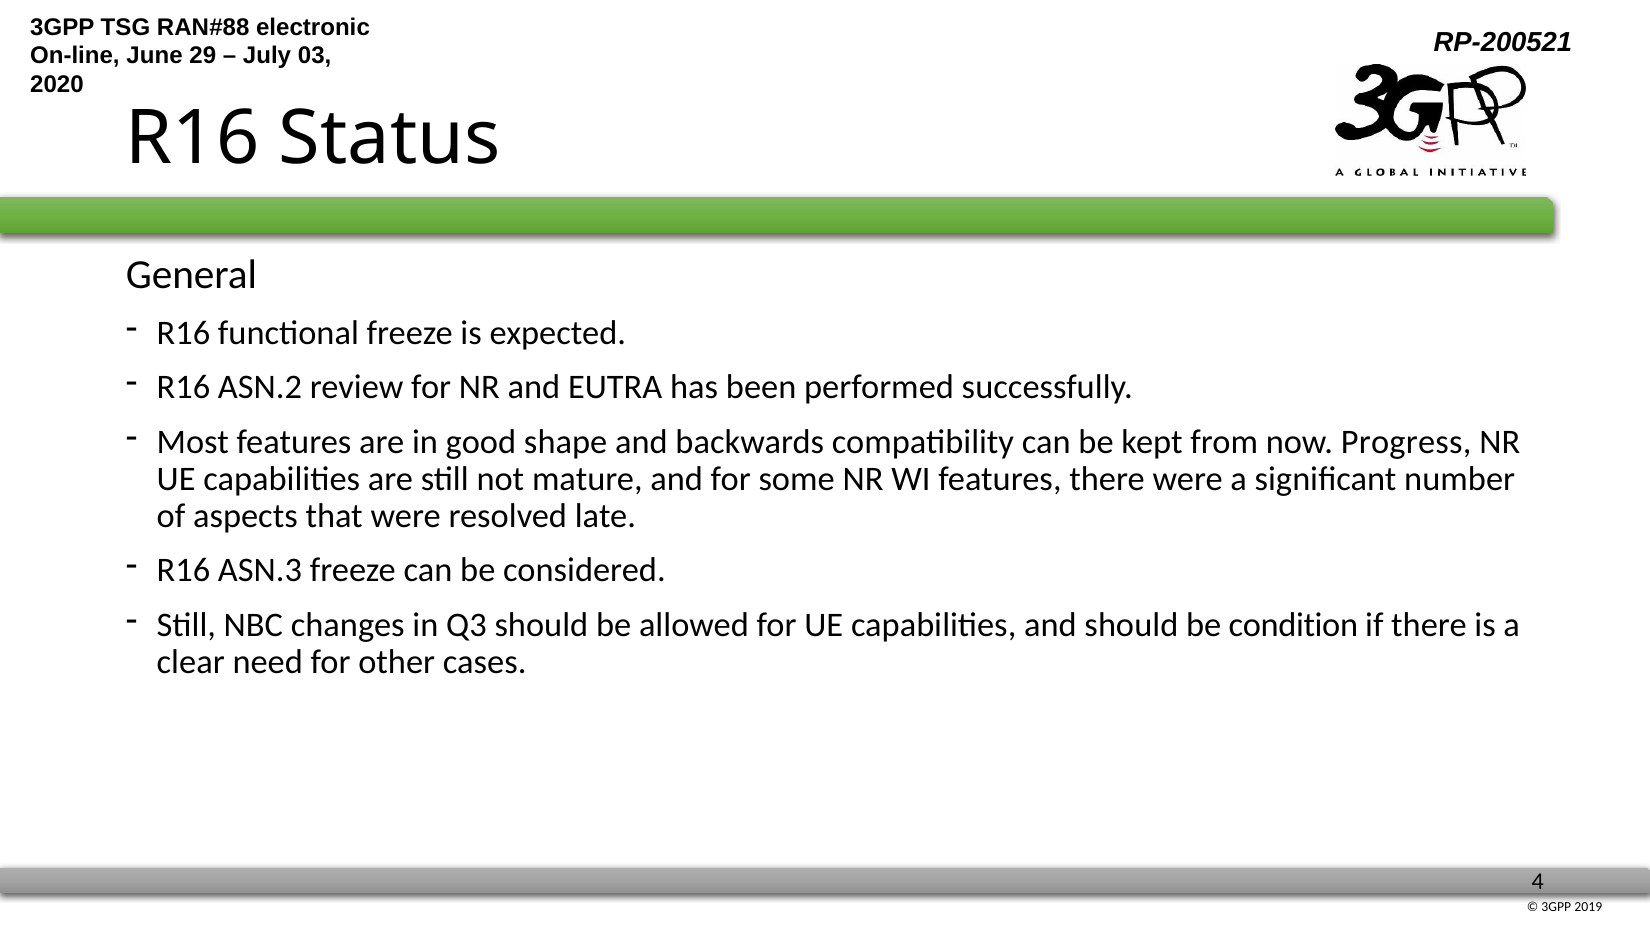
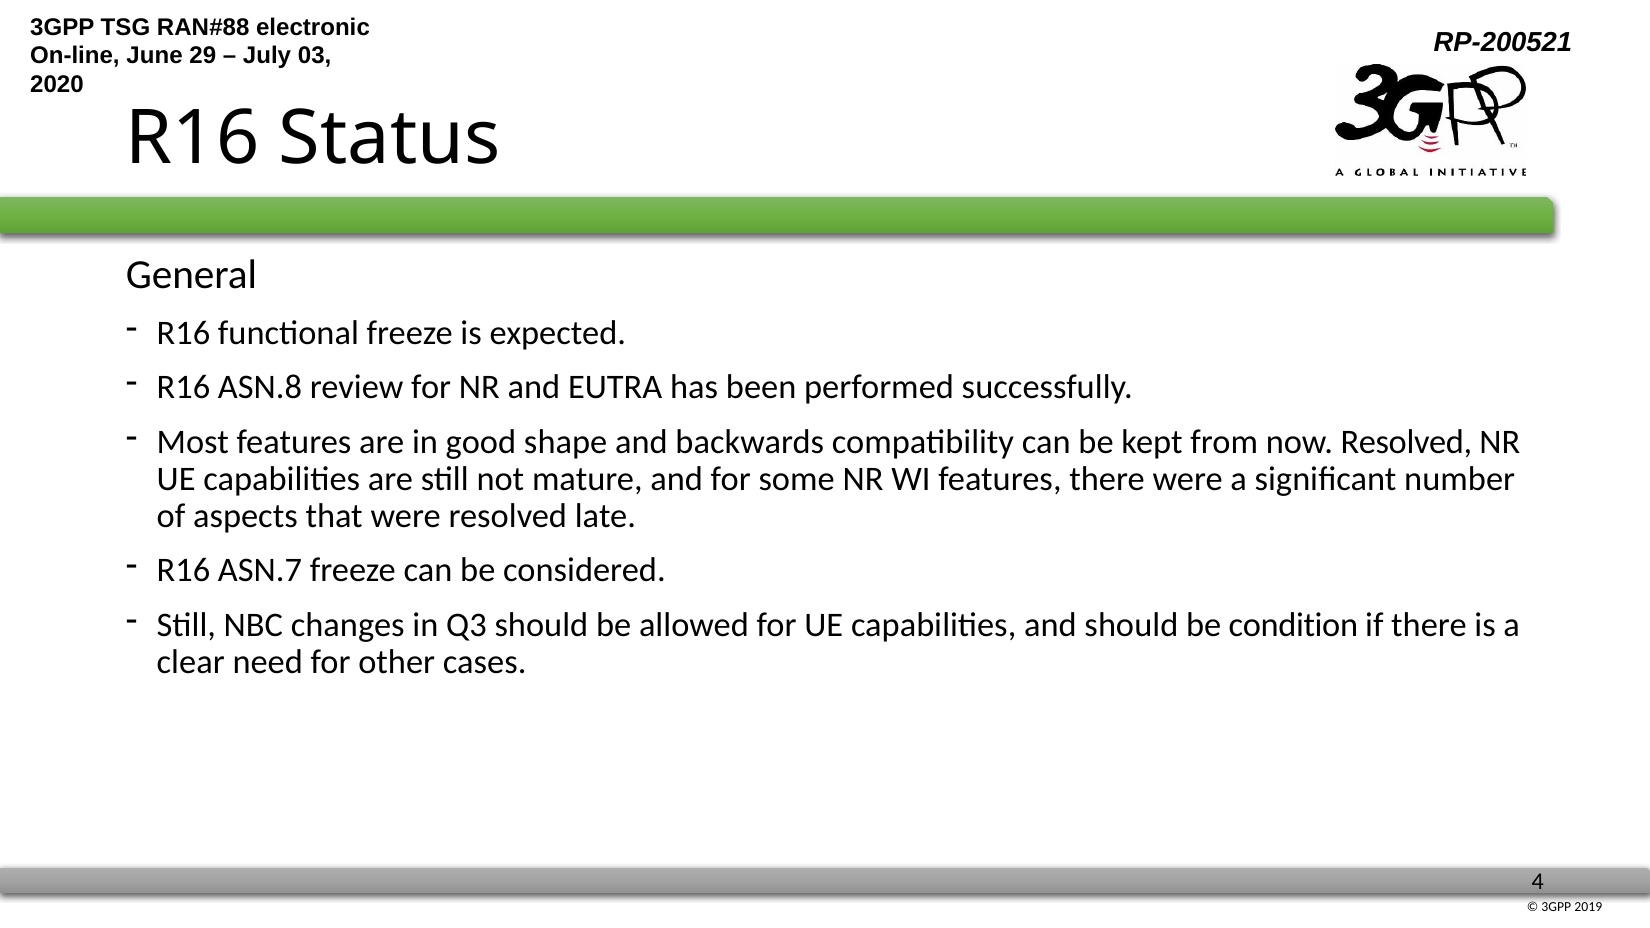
ASN.2: ASN.2 -> ASN.8
now Progress: Progress -> Resolved
ASN.3: ASN.3 -> ASN.7
